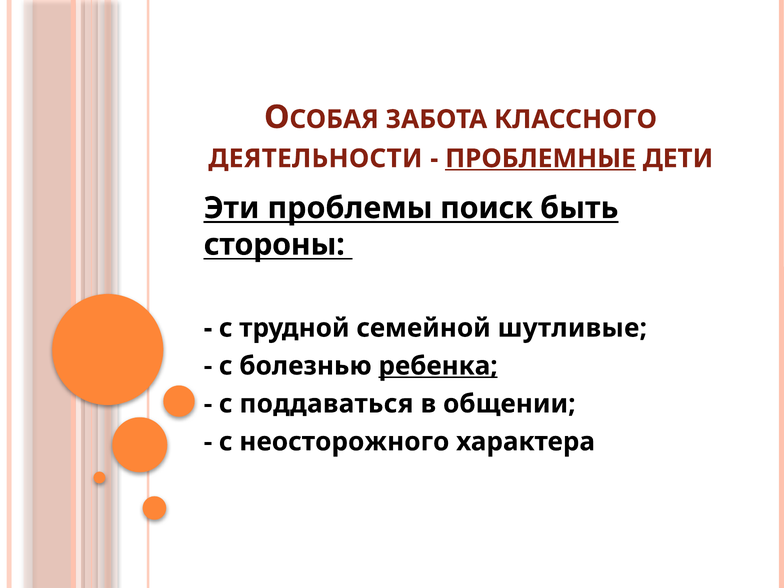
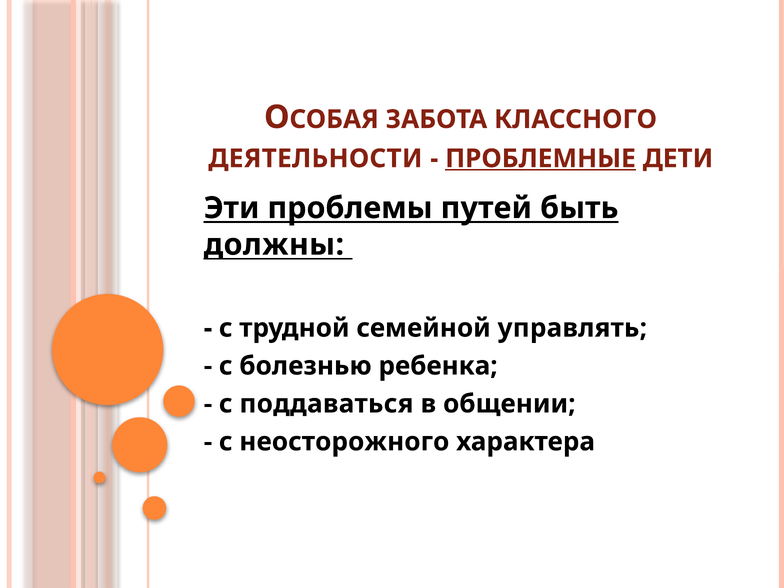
поиск: поиск -> путей
стороны: стороны -> должны
шутливые: шутливые -> управлять
ребенка underline: present -> none
